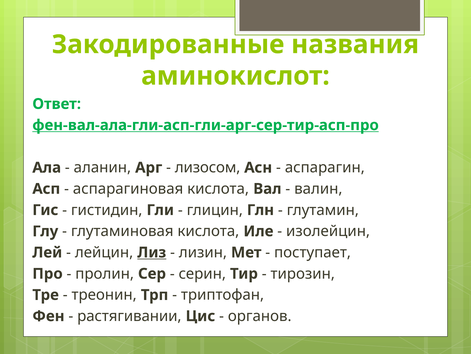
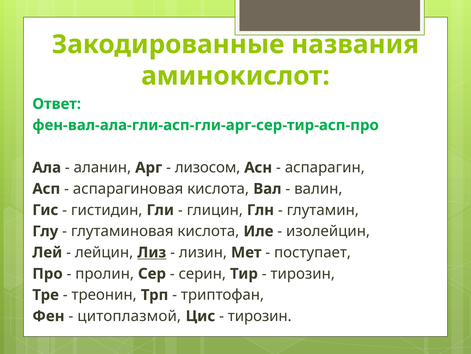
фен-вал-ала-гли-асп-гли-арг-сер-тир-асп-про underline: present -> none
растягивании: растягивании -> цитоплазмой
органов at (260, 316): органов -> тирозин
